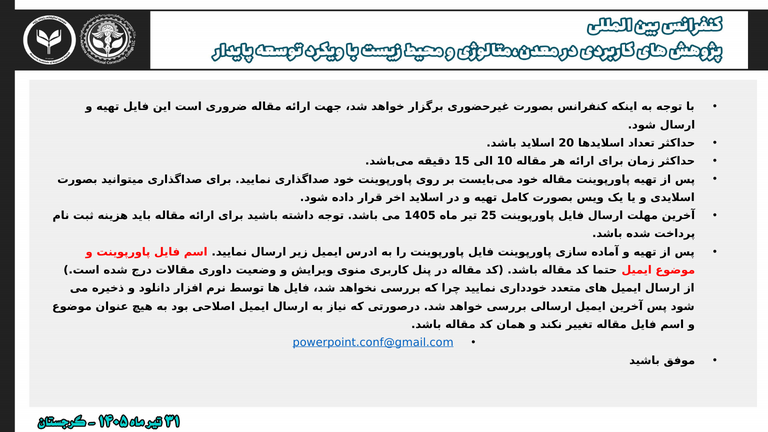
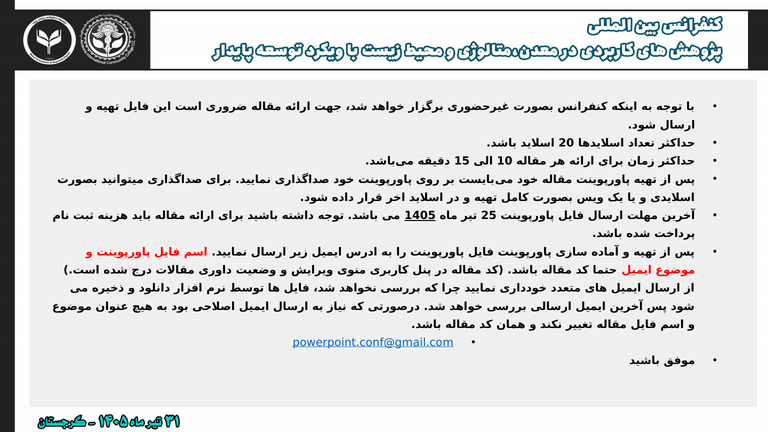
1405 underline: none -> present
